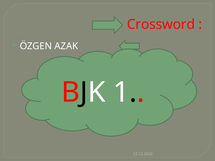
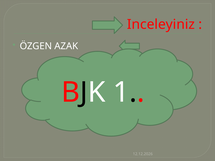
Crossword: Crossword -> Inceleyiniz
